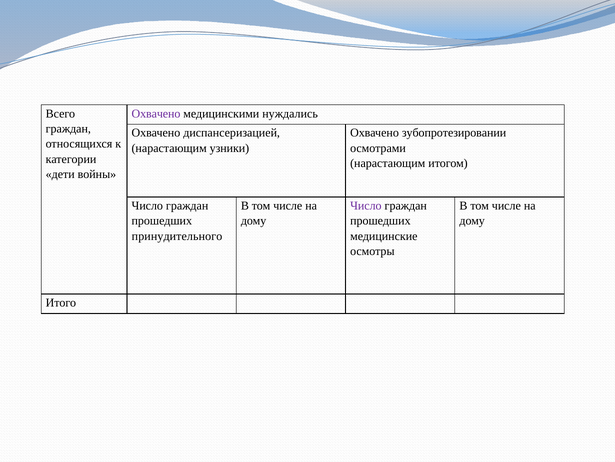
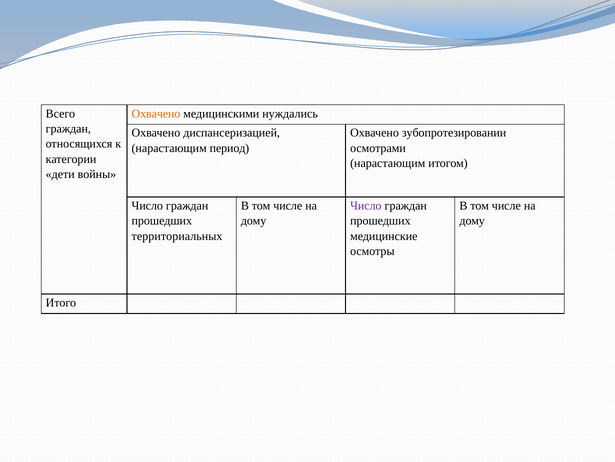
Охвачено at (156, 113) colour: purple -> orange
узники: узники -> период
принудительного: принудительного -> территориальных
